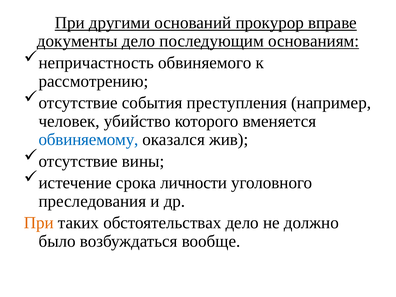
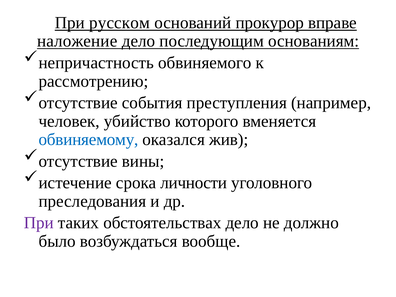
другими: другими -> русском
документы: документы -> наложение
При at (39, 223) colour: orange -> purple
